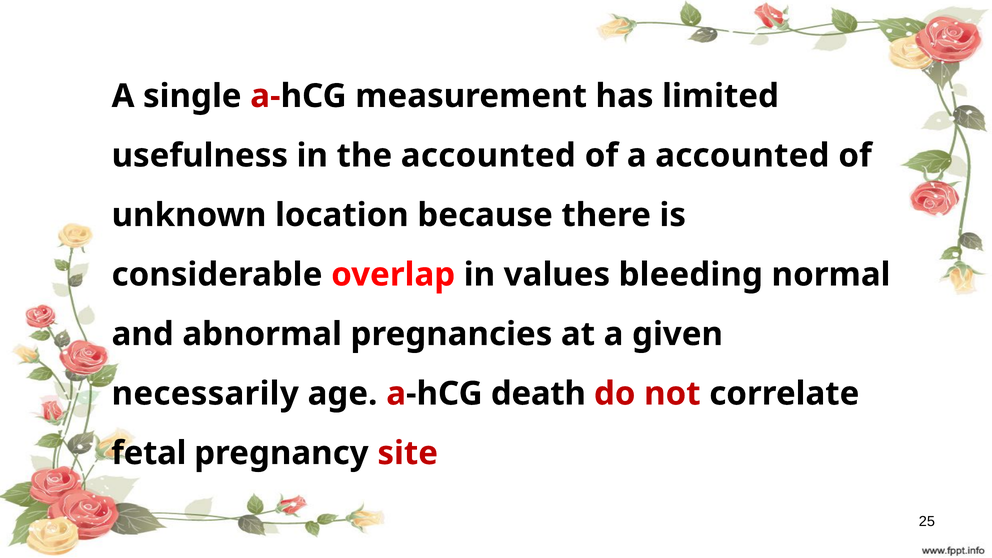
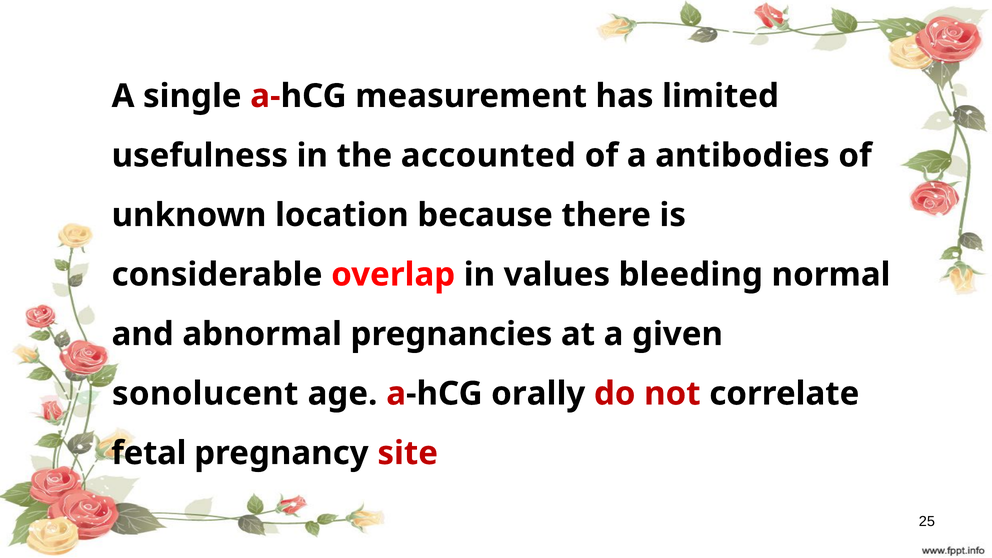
a accounted: accounted -> antibodies
necessarily: necessarily -> sonolucent
death: death -> orally
